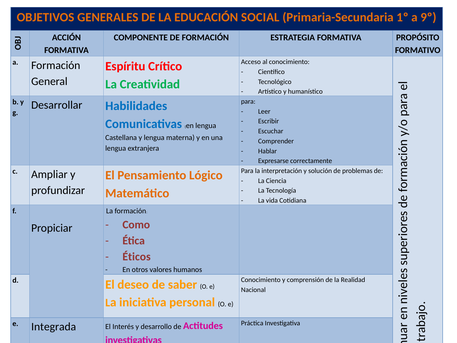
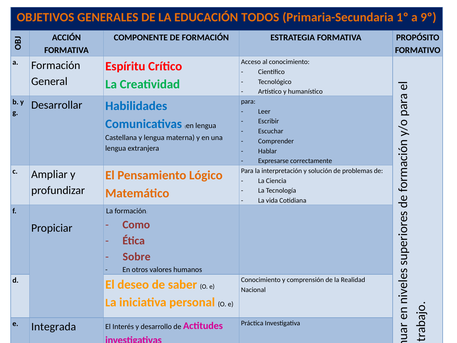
SOCIAL: SOCIAL -> TODOS
Éticos: Éticos -> Sobre
